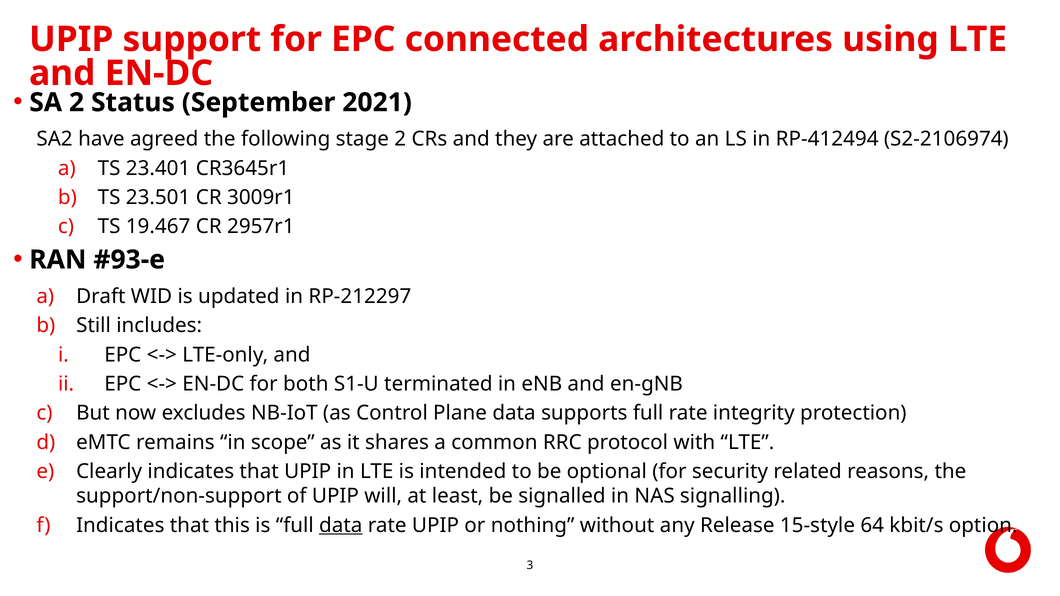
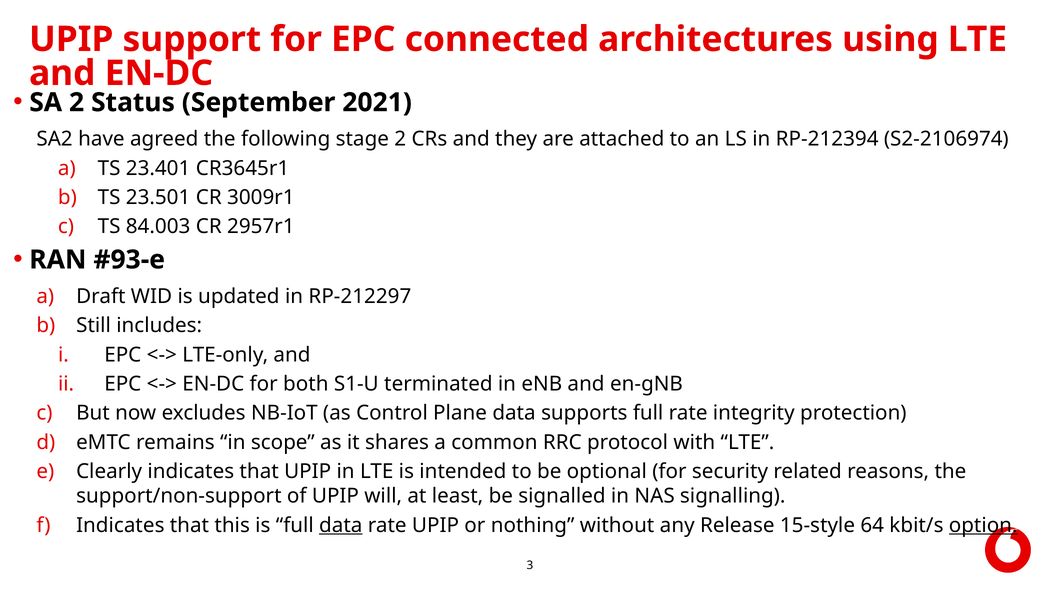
RP-412494: RP-412494 -> RP-212394
19.467: 19.467 -> 84.003
option underline: none -> present
